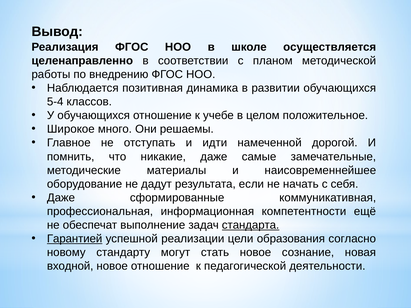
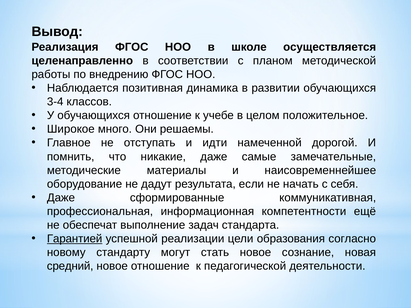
5-4: 5-4 -> 3-4
стандарта underline: present -> none
входной: входной -> средний
